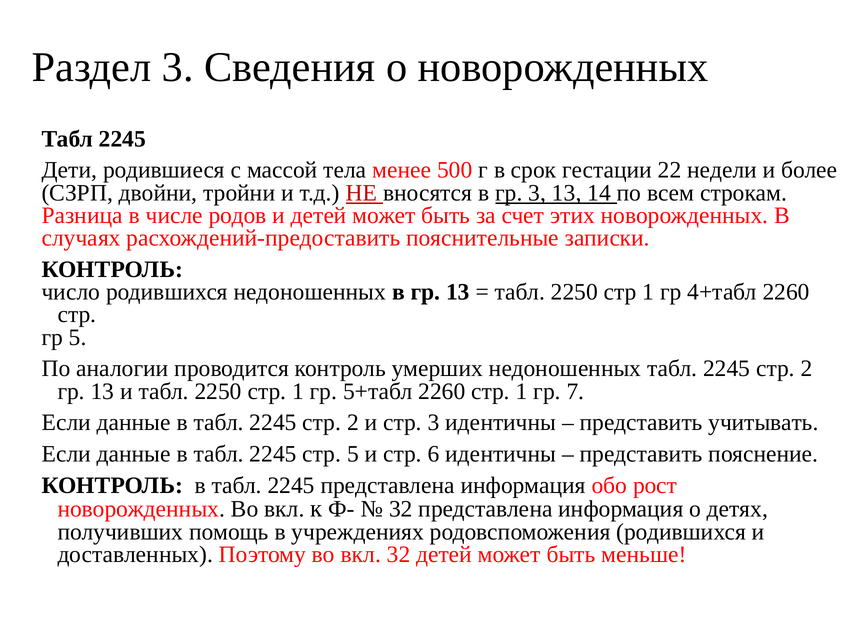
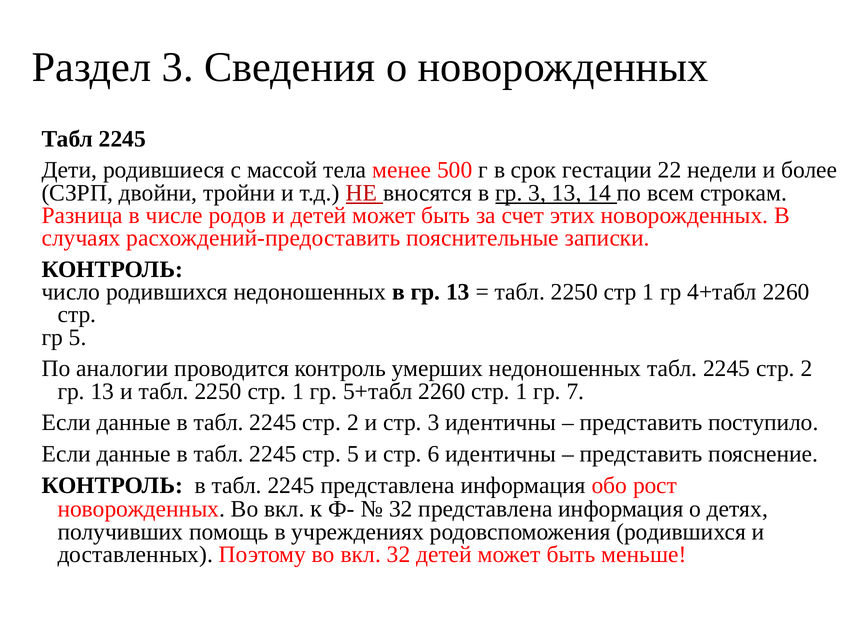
учитывать: учитывать -> поступило
